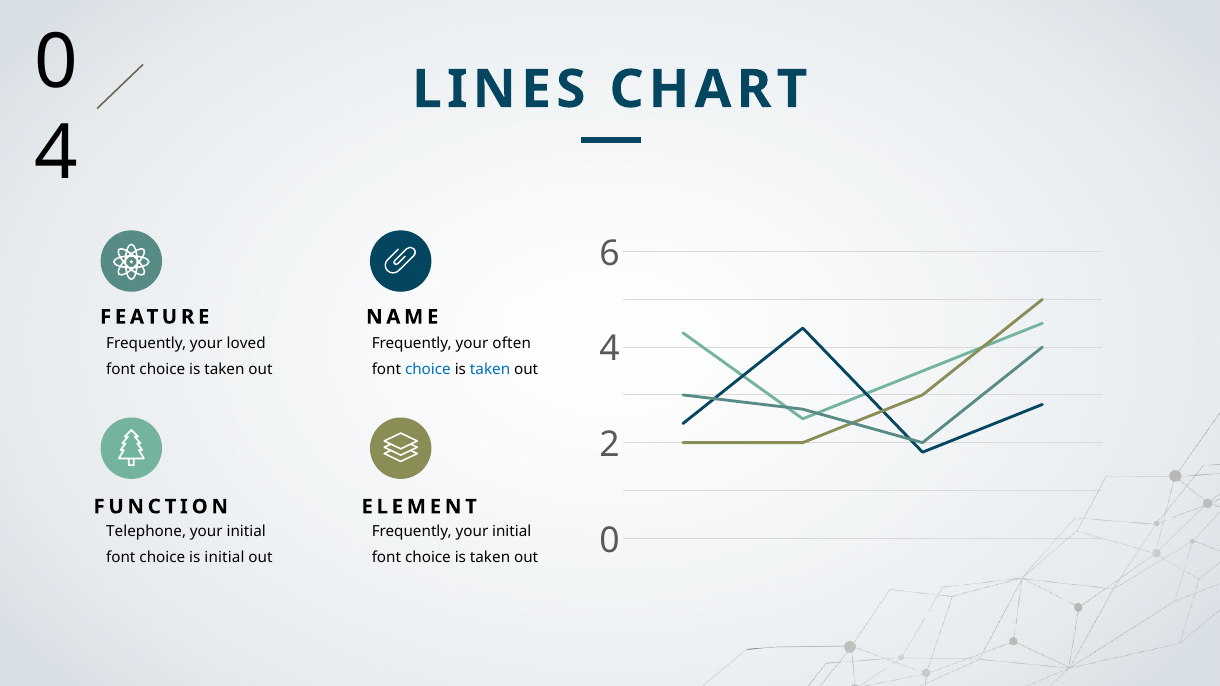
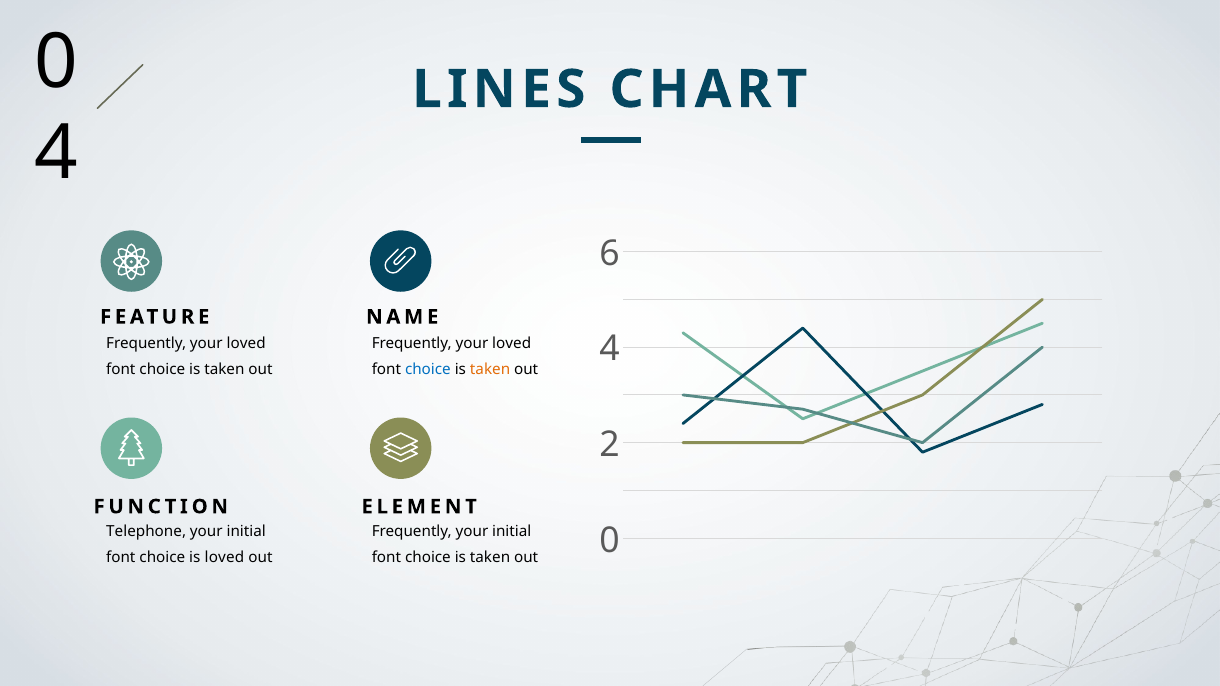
often at (512, 344): often -> loved
taken at (490, 370) colour: blue -> orange
is initial: initial -> loved
